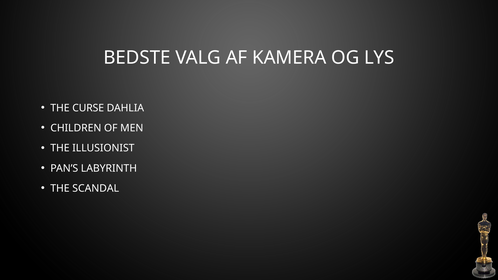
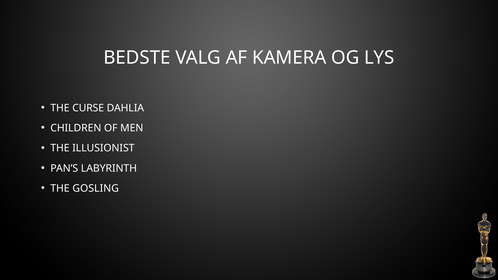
SCANDAL: SCANDAL -> GOSLING
